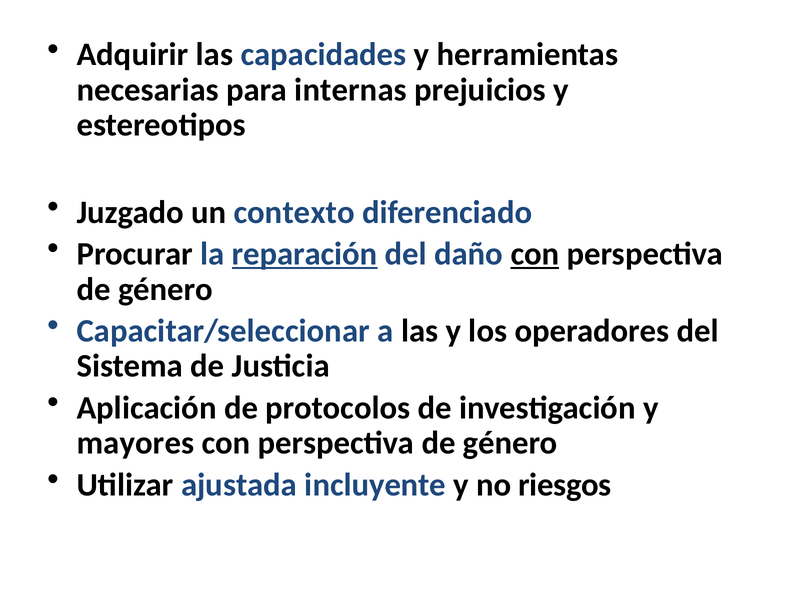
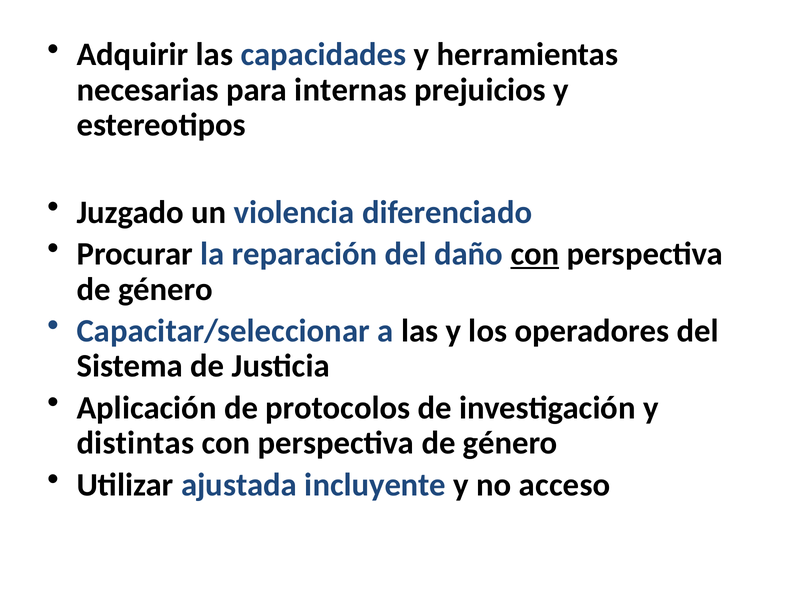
contexto: contexto -> violencia
reparación underline: present -> none
mayores: mayores -> distintas
riesgos: riesgos -> acceso
